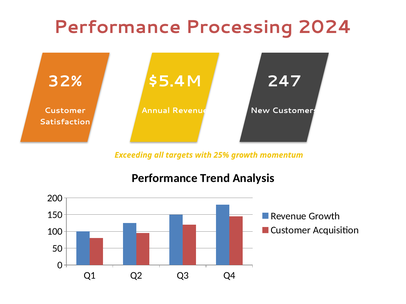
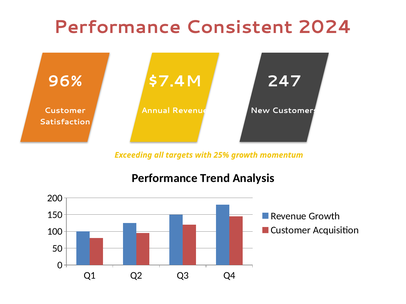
Processing: Processing -> Consistent
32%: 32% -> 96%
$5.4M: $5.4M -> $7.4M
